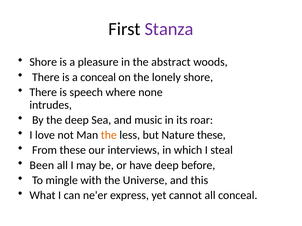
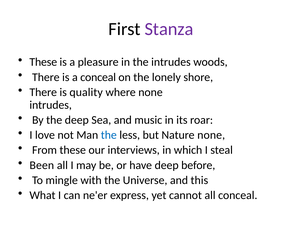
Shore at (43, 62): Shore -> These
the abstract: abstract -> intrudes
speech: speech -> quality
the at (109, 135) colour: orange -> blue
Nature these: these -> none
